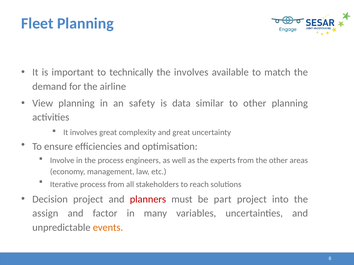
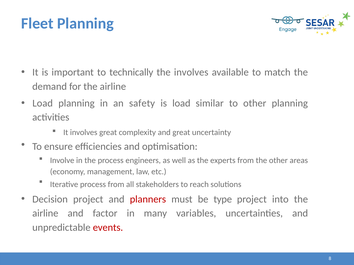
View at (43, 103): View -> Load
is data: data -> load
part: part -> type
assign at (45, 214): assign -> airline
events colour: orange -> red
